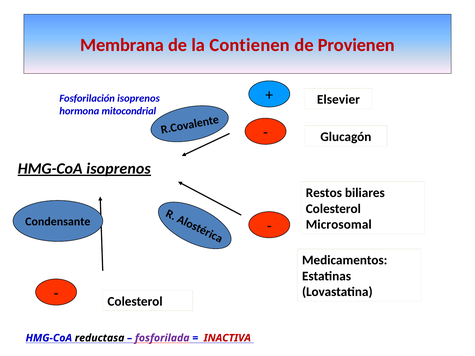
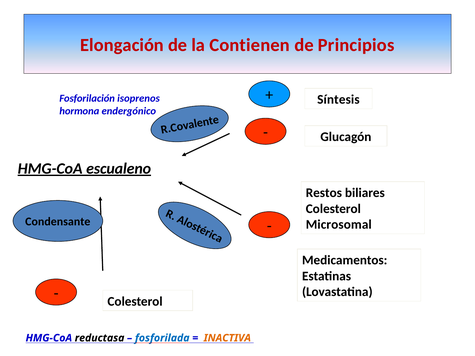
Membrana: Membrana -> Elongación
Provienen: Provienen -> Principios
Elsevier: Elsevier -> Síntesis
mitocondrial: mitocondrial -> endergónico
HMG-CoA isoprenos: isoprenos -> escualeno
fosforilada colour: purple -> blue
INACTIVA colour: red -> orange
